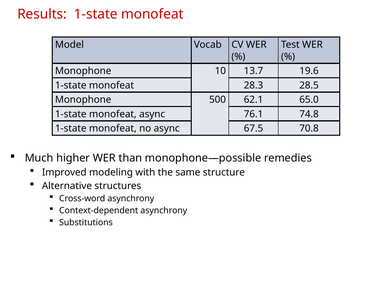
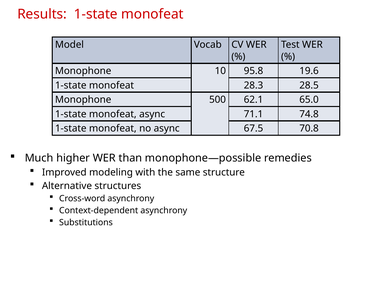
13.7: 13.7 -> 95.8
76.1: 76.1 -> 71.1
